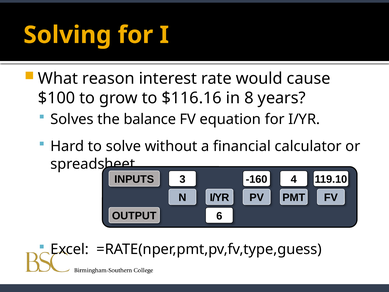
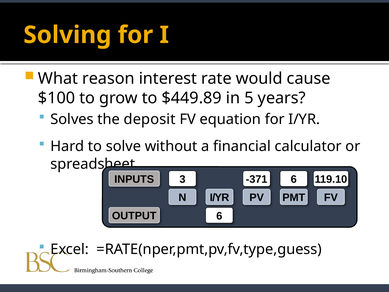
$116.16: $116.16 -> $449.89
8: 8 -> 5
balance: balance -> deposit
-160: -160 -> -371
3 4: 4 -> 6
